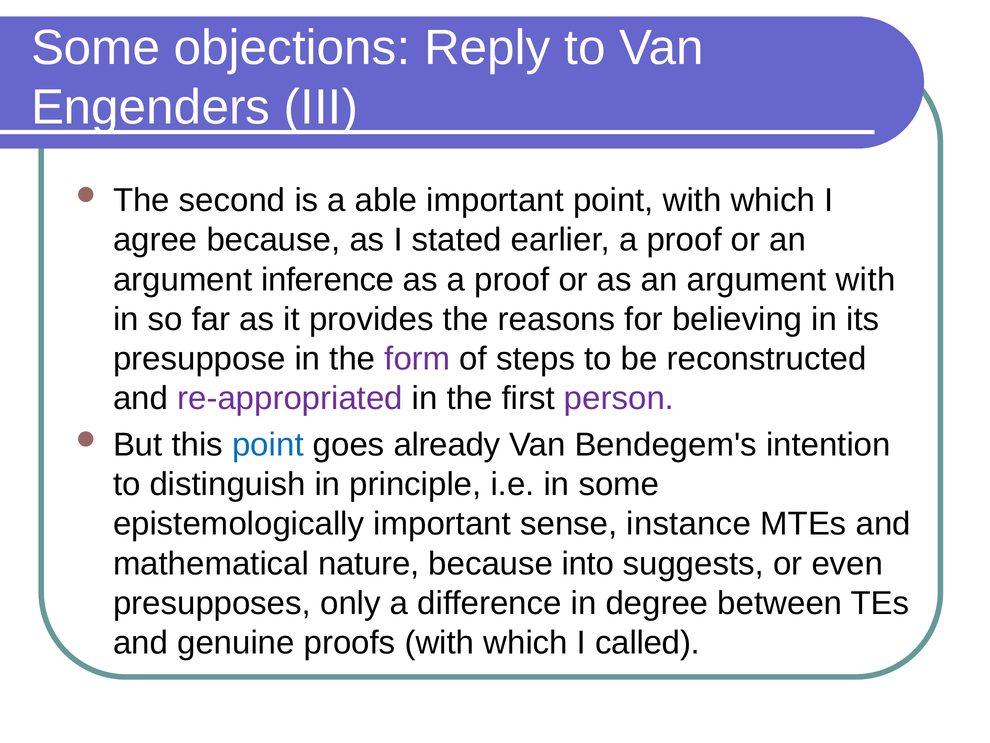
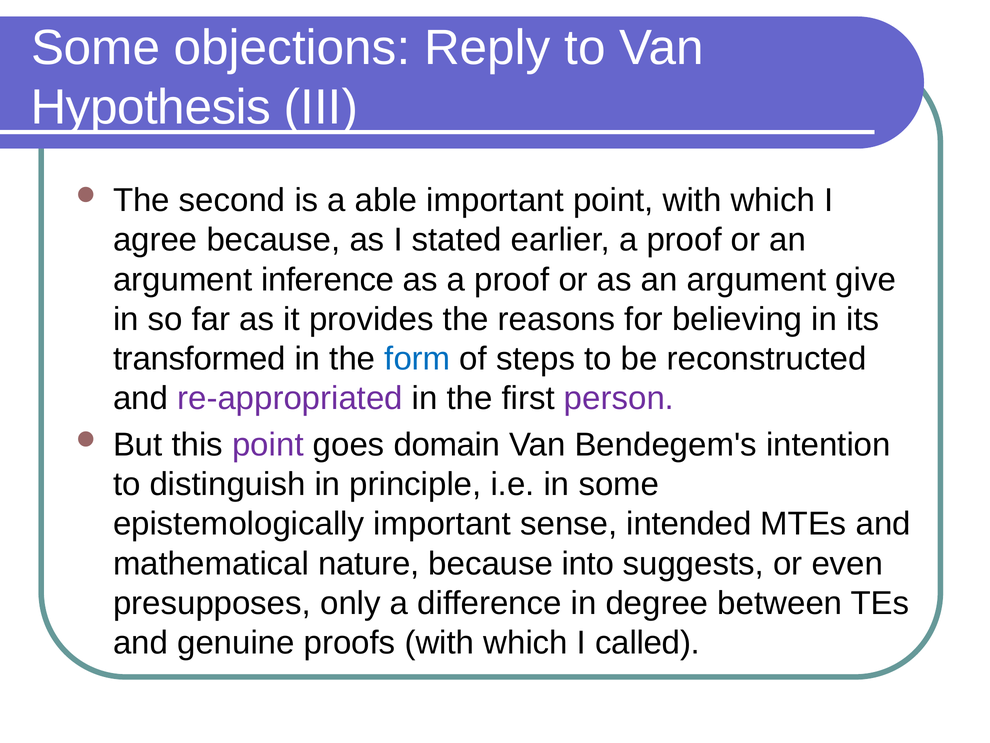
Engenders: Engenders -> Hypothesis
argument with: with -> give
presuppose: presuppose -> transformed
form colour: purple -> blue
point at (268, 445) colour: blue -> purple
already: already -> domain
instance: instance -> intended
